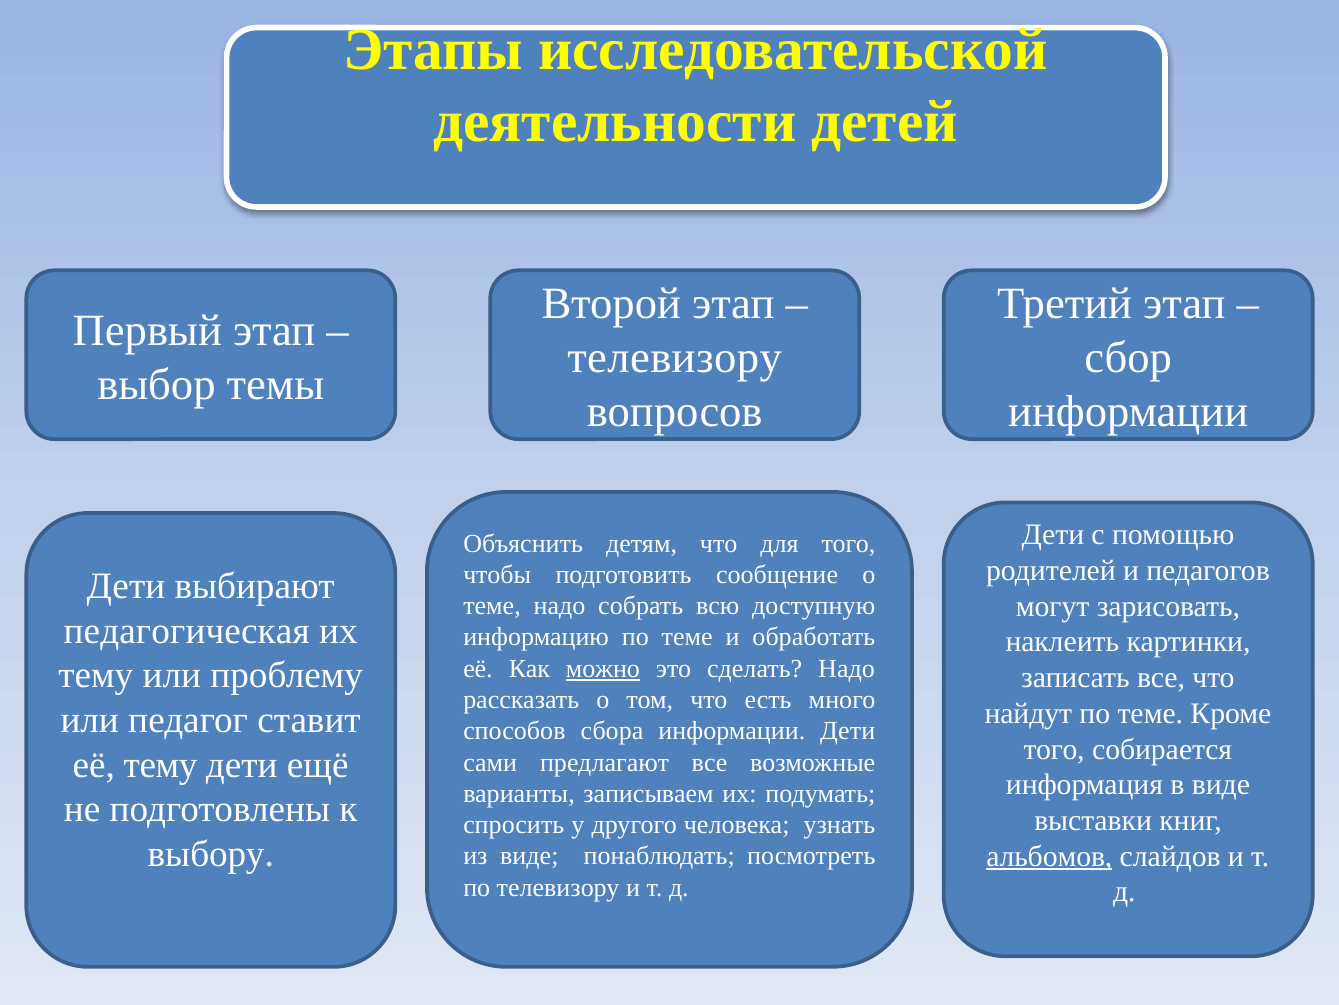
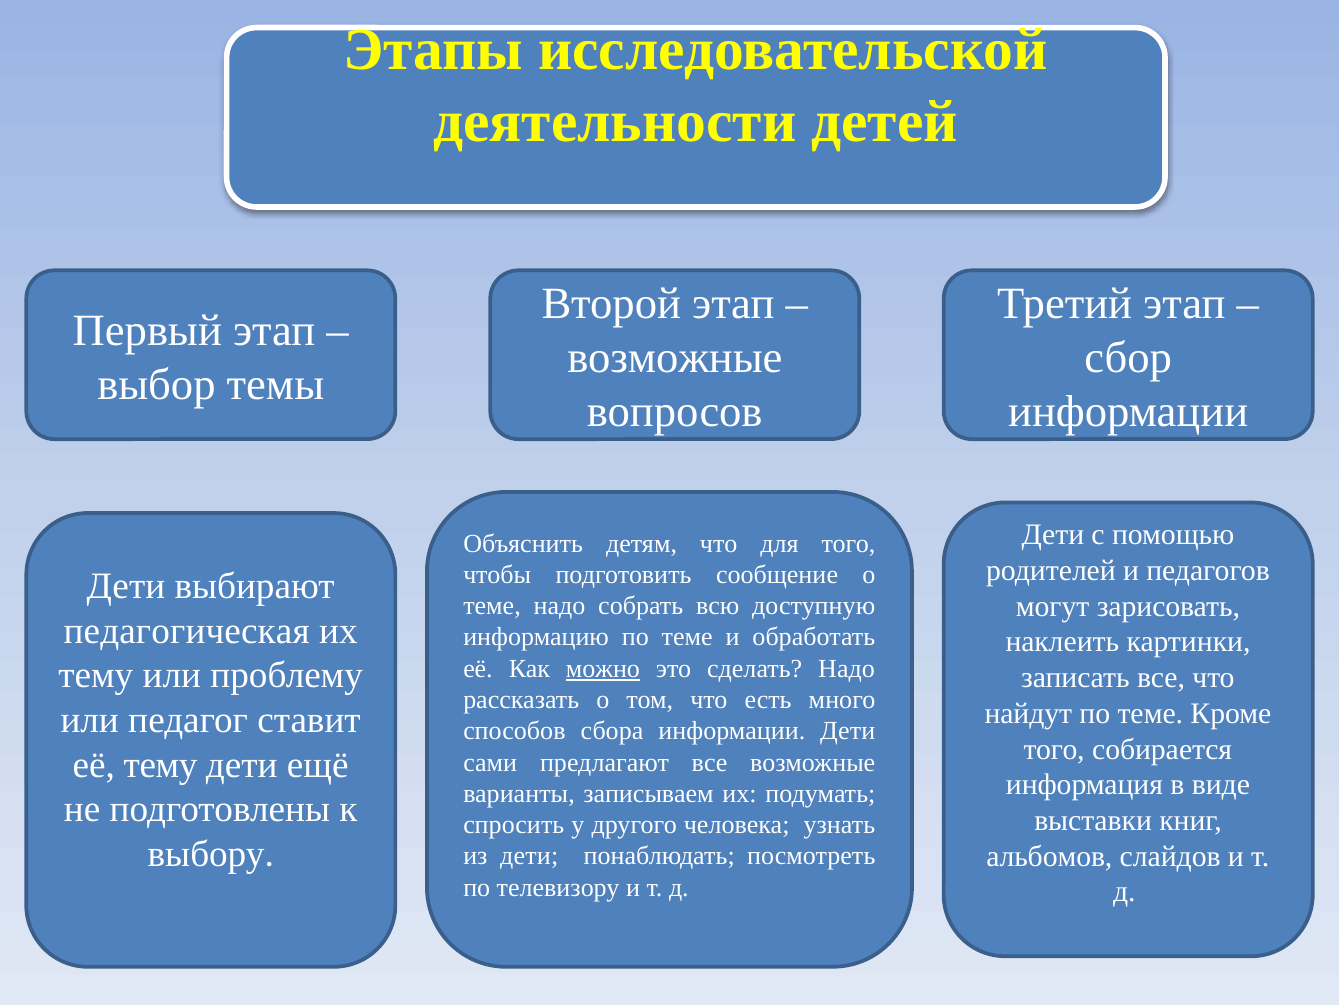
телевизору at (675, 358): телевизору -> возможные
альбомов underline: present -> none
из виде: виде -> дети
